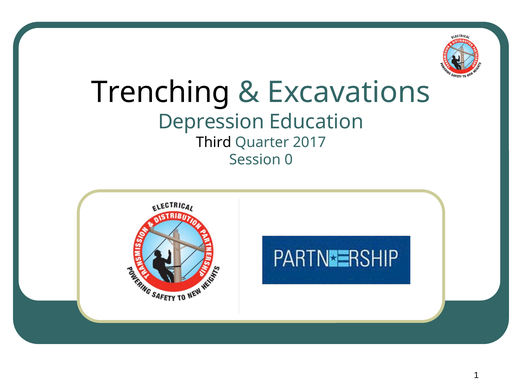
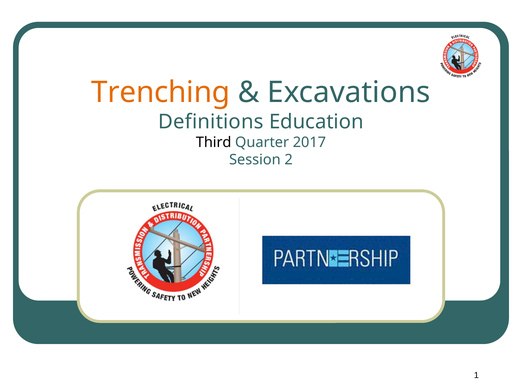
Trenching colour: black -> orange
Depression: Depression -> Definitions
0: 0 -> 2
